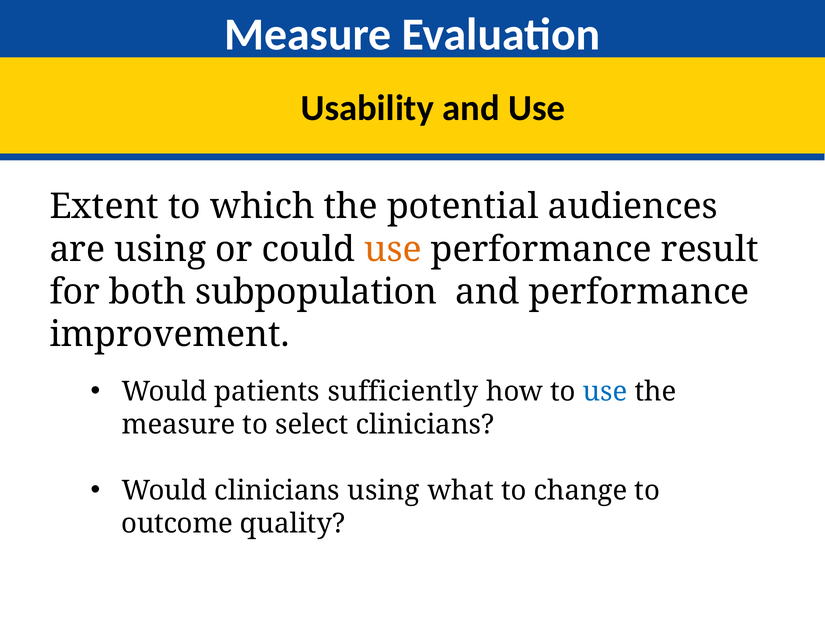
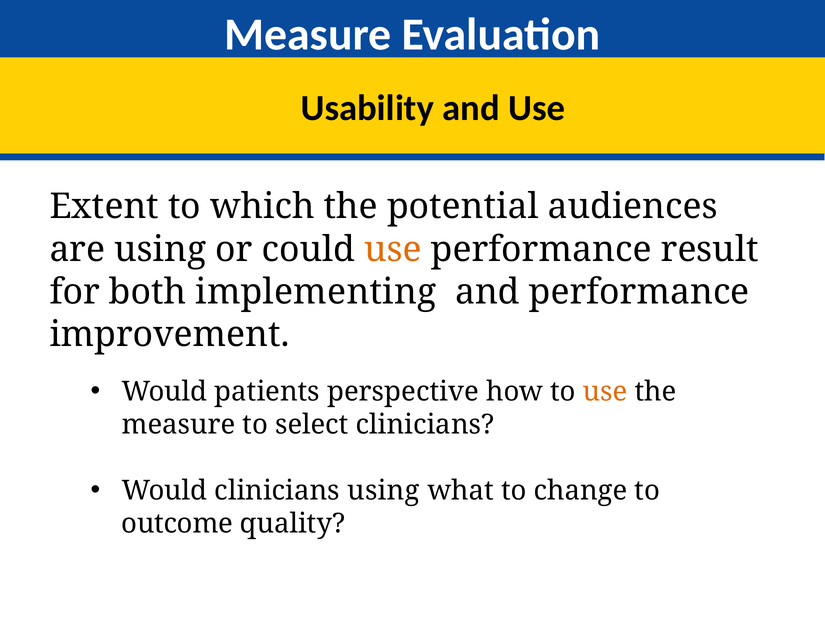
subpopulation: subpopulation -> implementing
sufficiently: sufficiently -> perspective
use at (605, 391) colour: blue -> orange
